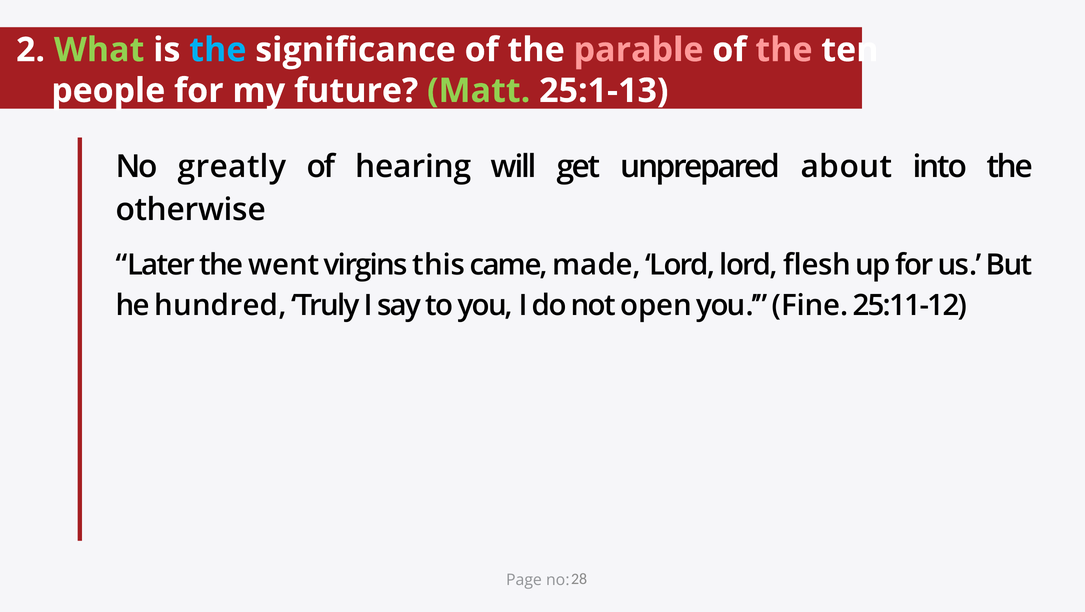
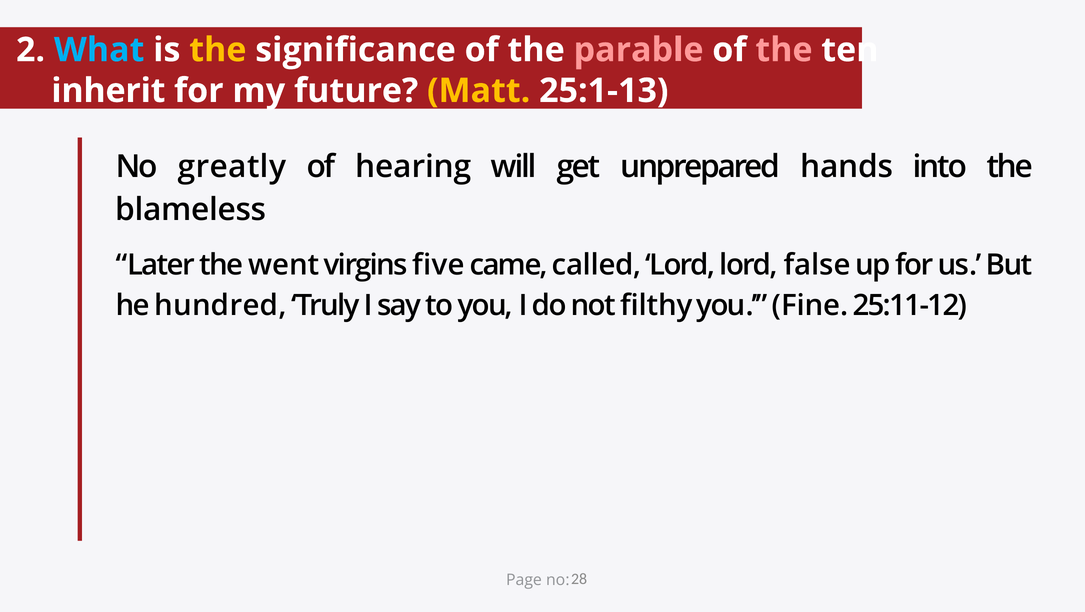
What colour: light green -> light blue
the at (218, 50) colour: light blue -> yellow
people: people -> inherit
Matt colour: light green -> yellow
about: about -> hands
otherwise: otherwise -> blameless
this: this -> five
made: made -> called
flesh: flesh -> false
open: open -> filthy
